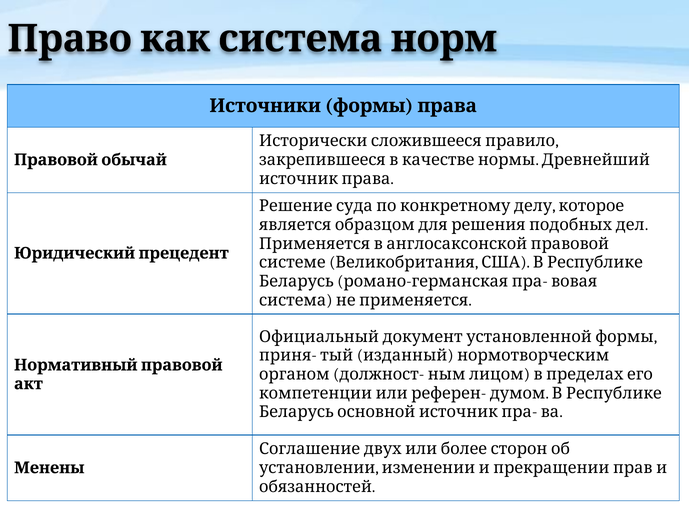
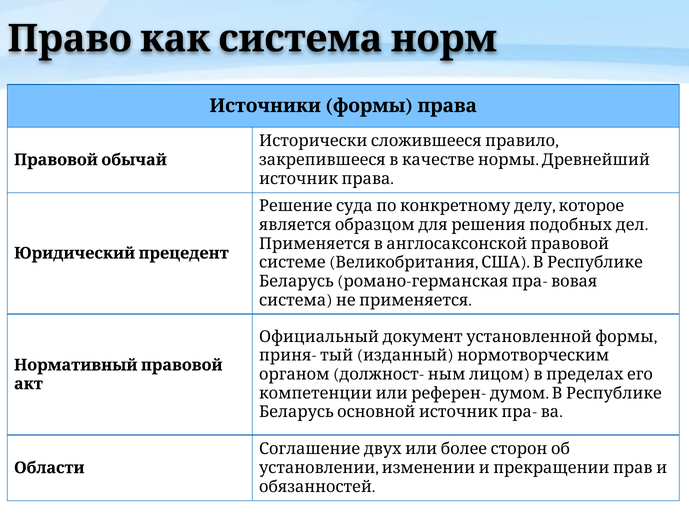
Менены: Менены -> Области
